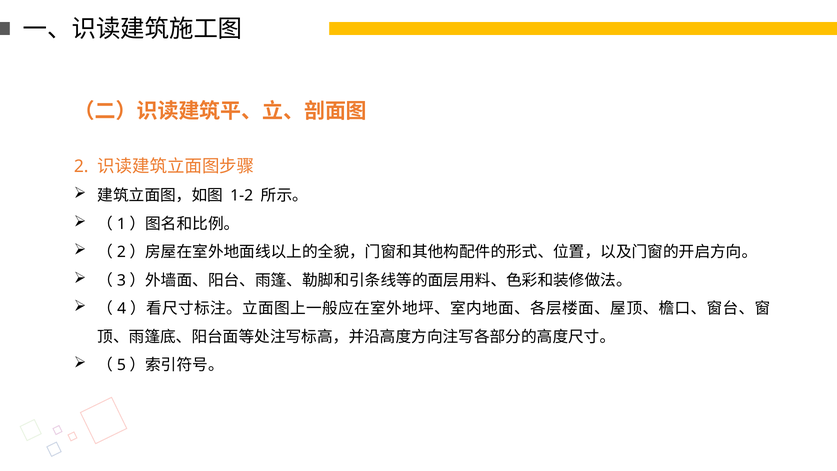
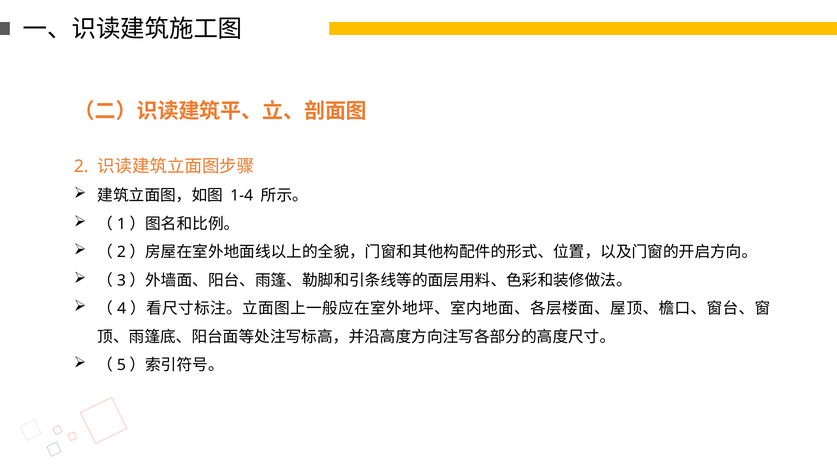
1-2: 1-2 -> 1-4
